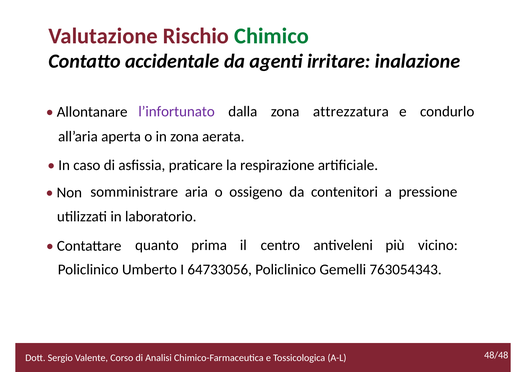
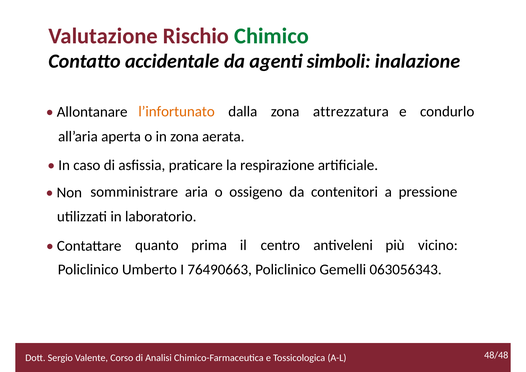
irritare: irritare -> simboli
l’infortunato colour: purple -> orange
64733056: 64733056 -> 76490663
763054343: 763054343 -> 063056343
